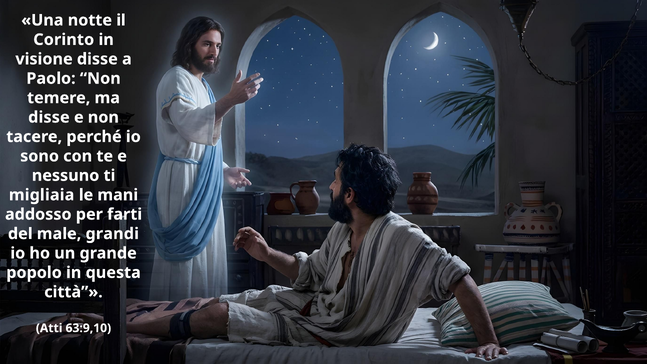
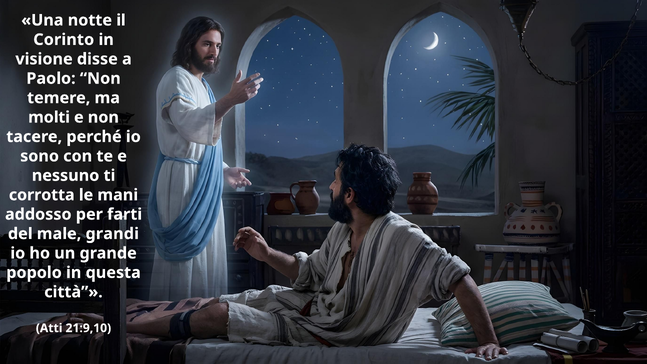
disse at (49, 117): disse -> molti
migliaia: migliaia -> corrotta
63:9,10: 63:9,10 -> 21:9,10
